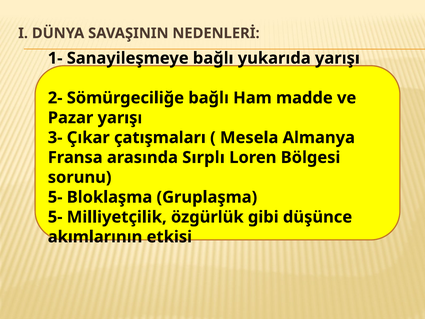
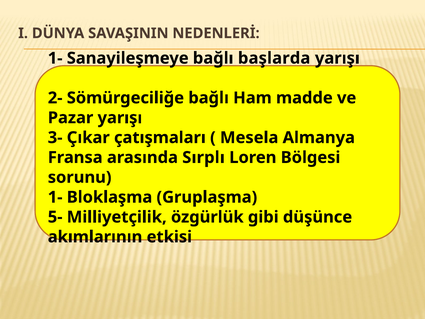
yukarıda: yukarıda -> başlarda
5- at (55, 197): 5- -> 1-
